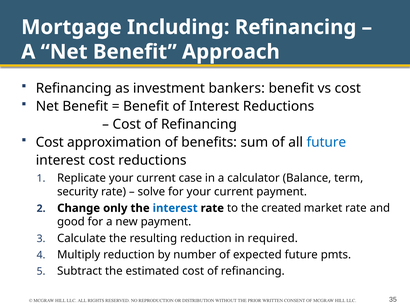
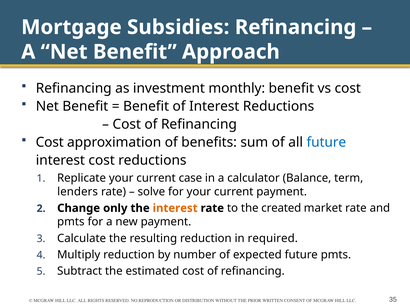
Including: Including -> Subsidies
bankers: bankers -> monthly
security: security -> lenders
interest at (175, 208) colour: blue -> orange
good at (71, 221): good -> pmts
